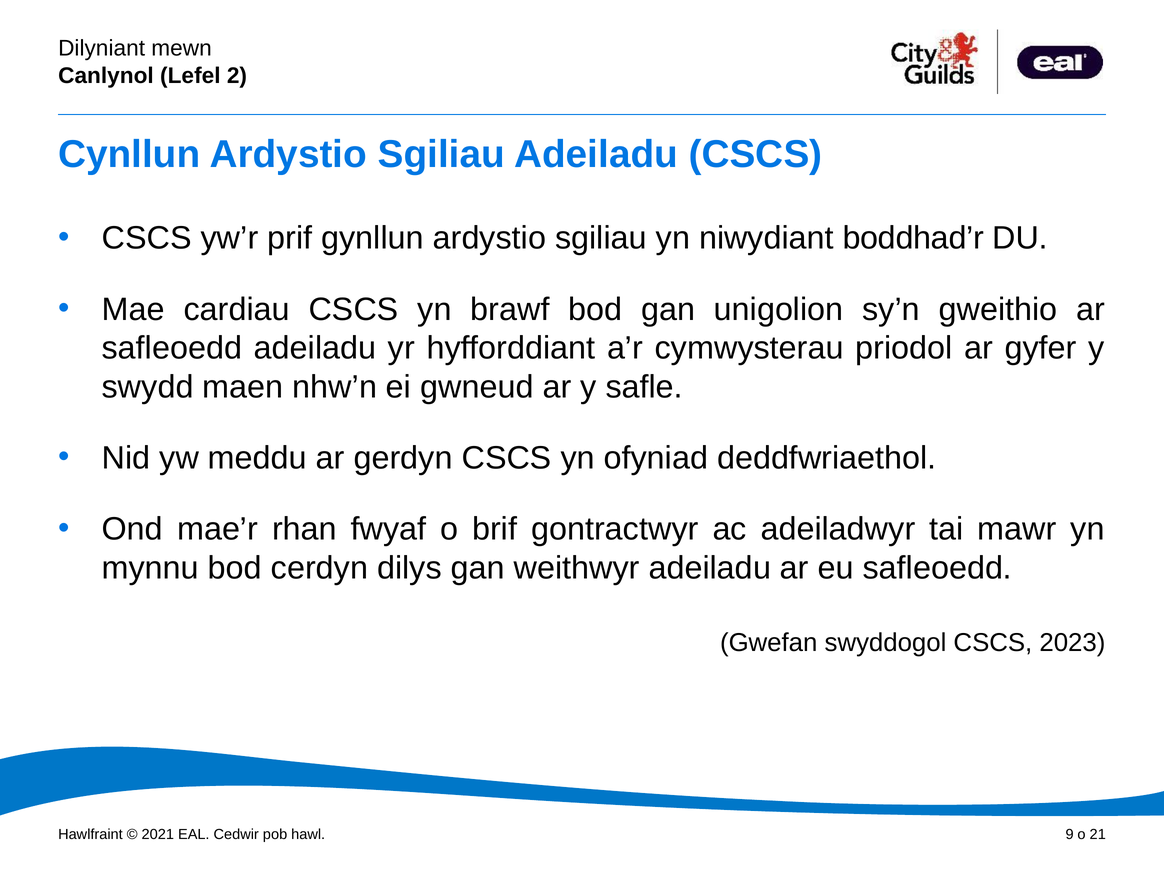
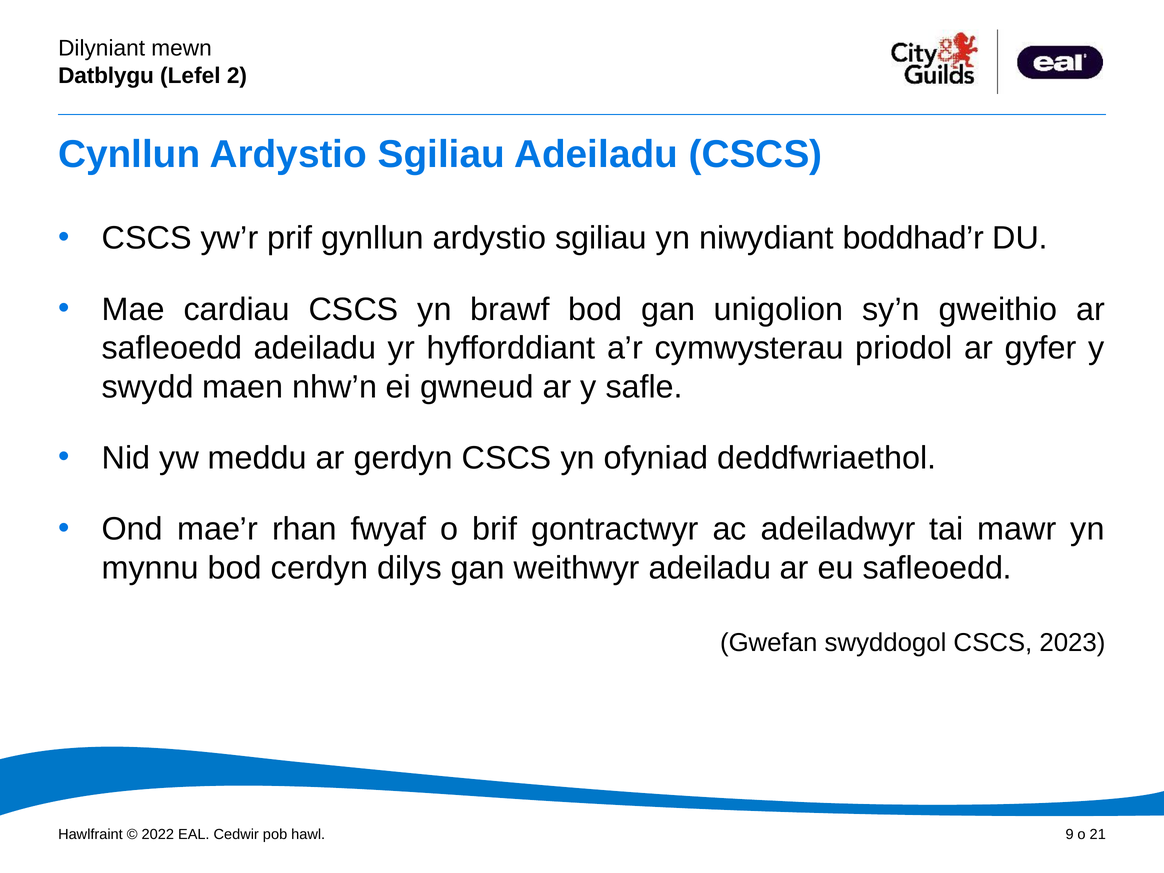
Canlynol: Canlynol -> Datblygu
2021: 2021 -> 2022
